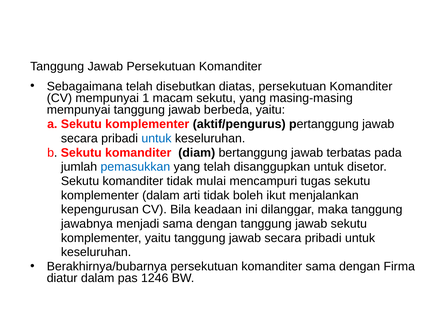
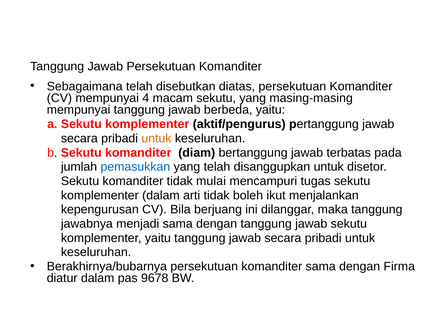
1: 1 -> 4
untuk at (157, 139) colour: blue -> orange
keadaan: keadaan -> berjuang
1246: 1246 -> 9678
